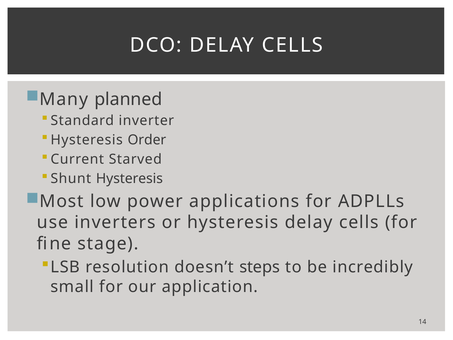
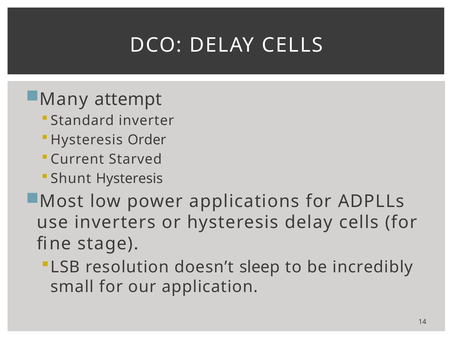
planned: planned -> attempt
steps: steps -> sleep
